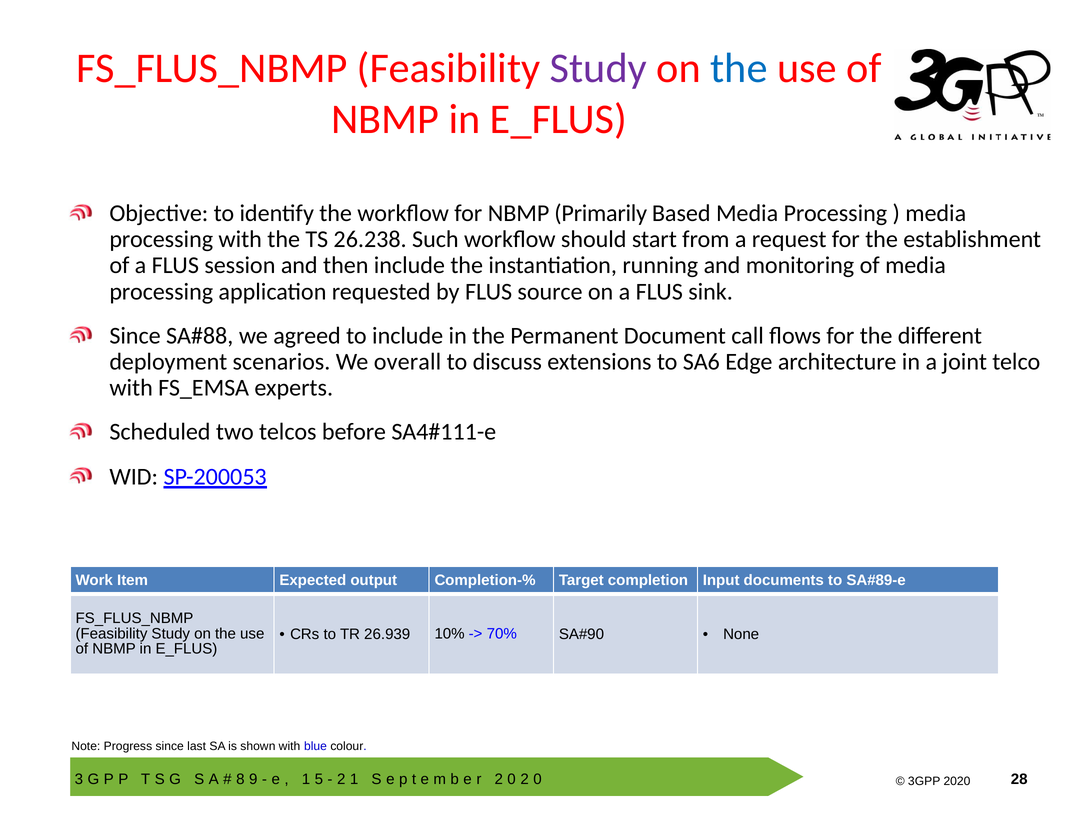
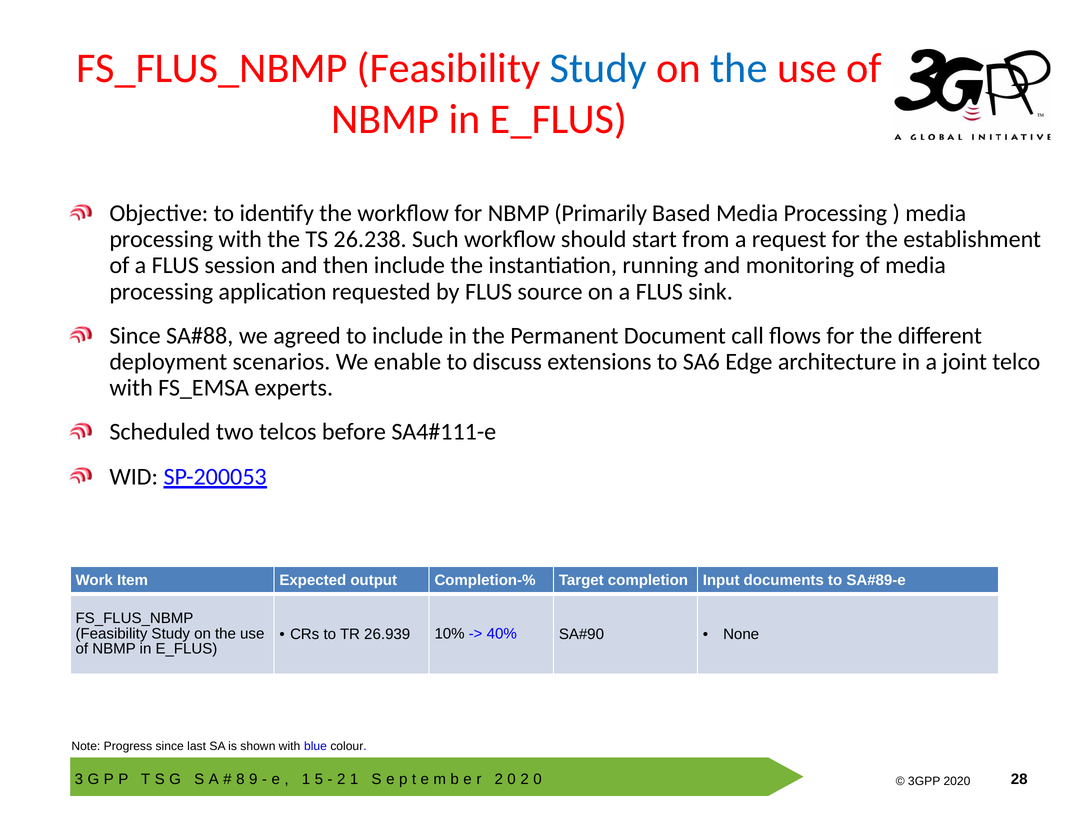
Study at (598, 69) colour: purple -> blue
overall: overall -> enable
70%: 70% -> 40%
